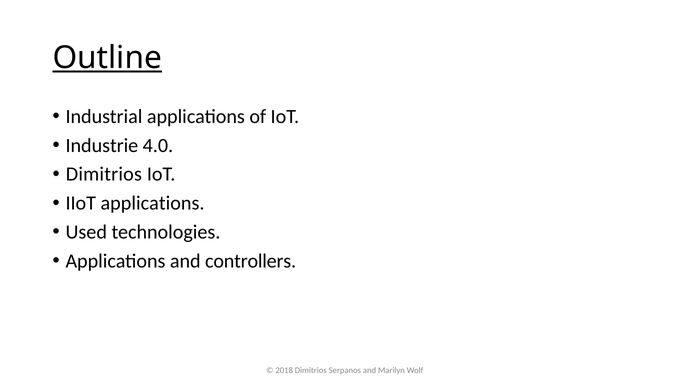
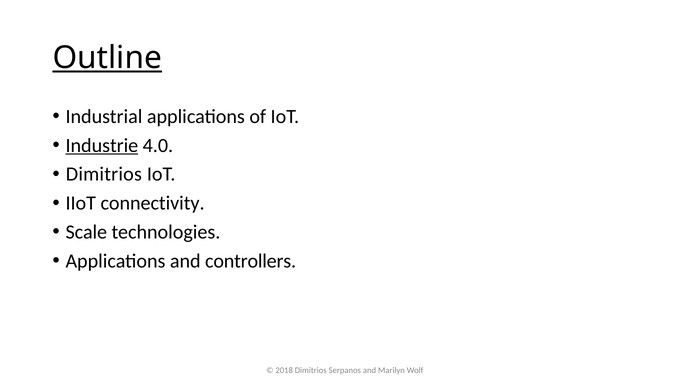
Industrie underline: none -> present
IIoT applications: applications -> connectivity
Used: Used -> Scale
